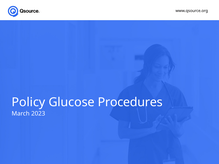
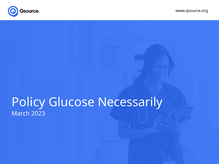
Procedures: Procedures -> Necessarily
